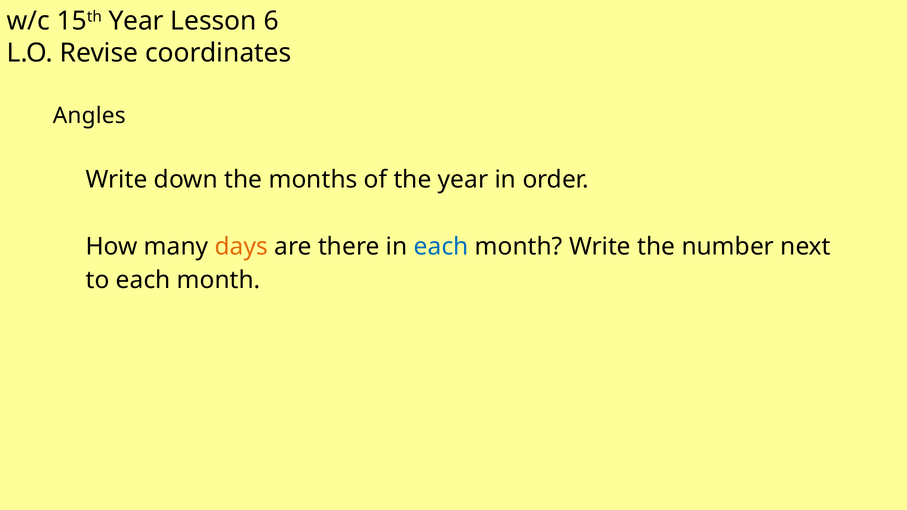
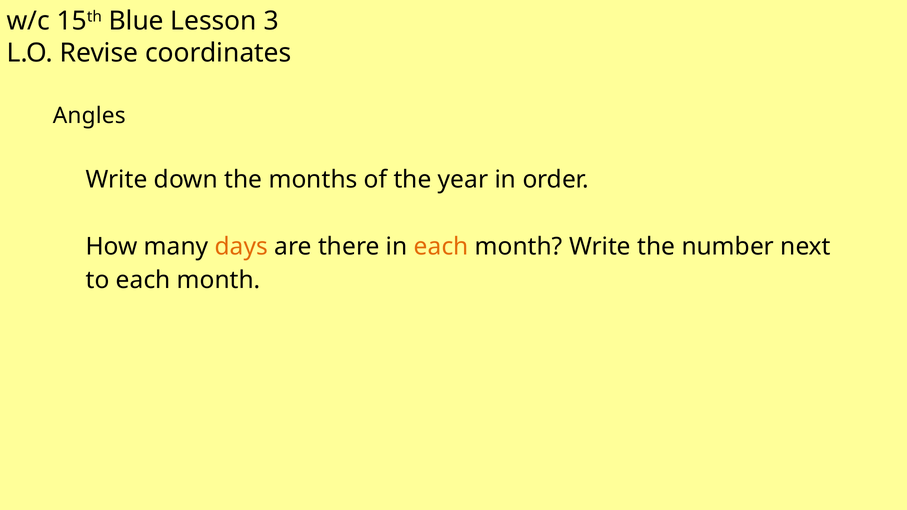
15th Year: Year -> Blue
6: 6 -> 3
each at (441, 247) colour: blue -> orange
